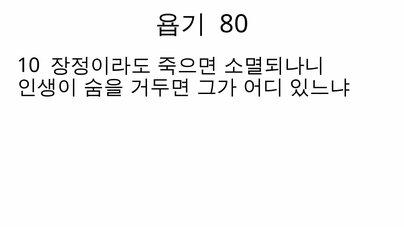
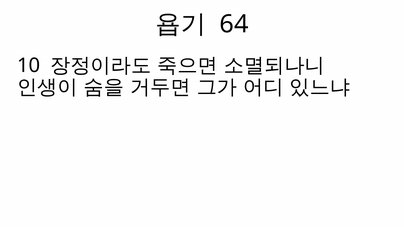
80: 80 -> 64
